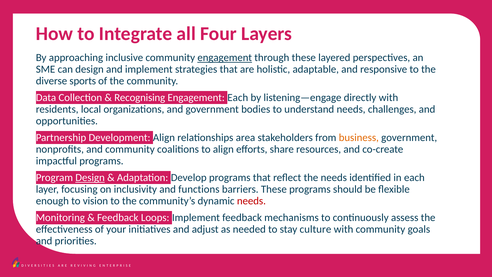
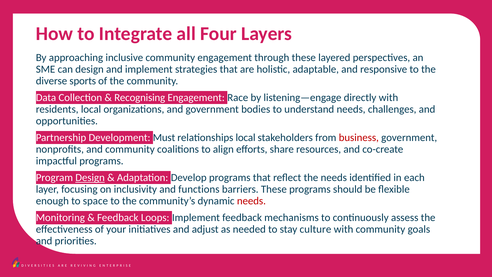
engagement at (225, 58) underline: present -> none
Engagement Each: Each -> Race
Development Align: Align -> Must
relationships area: area -> local
business colour: orange -> red
vision: vision -> space
